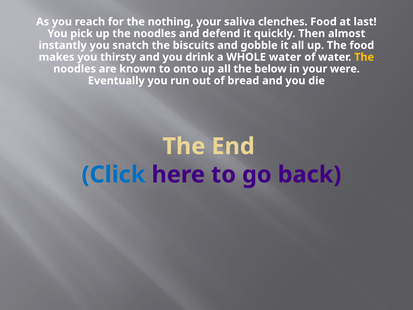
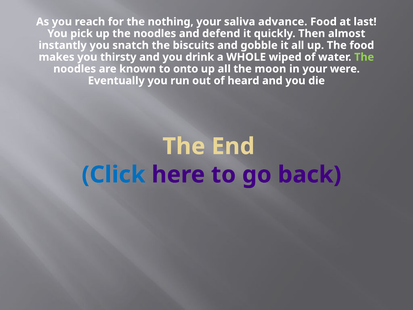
clenches: clenches -> advance
WHOLE water: water -> wiped
The at (364, 57) colour: yellow -> light green
below: below -> moon
bread: bread -> heard
